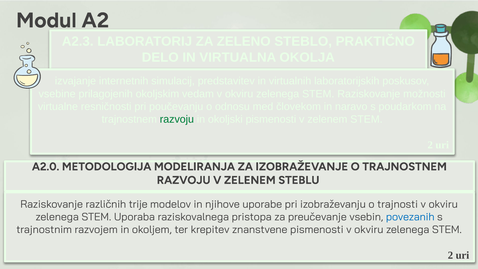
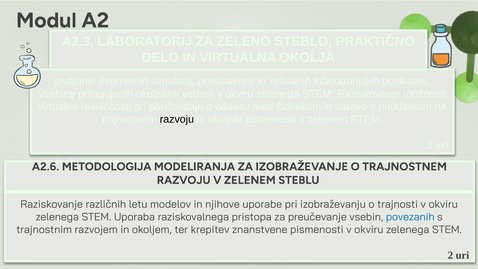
razvoju at (177, 119) colour: green -> black
A2.0: A2.0 -> A2.6
trije: trije -> letu
